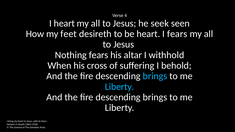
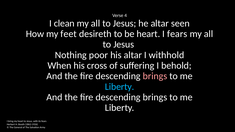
I heart: heart -> clean
he seek: seek -> altar
Nothing fears: fears -> poor
brings at (155, 76) colour: light blue -> pink
